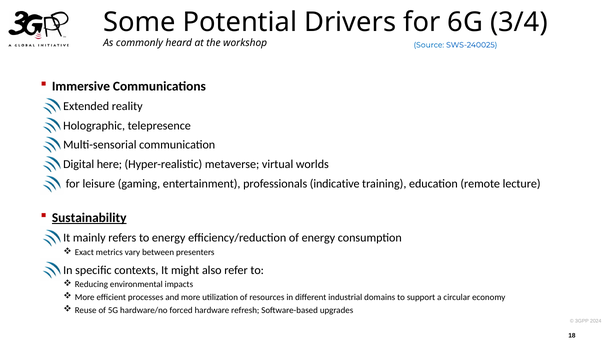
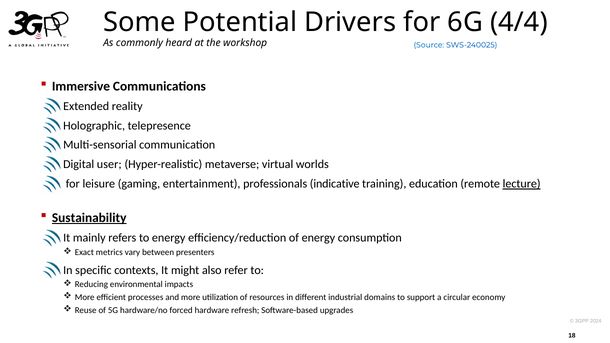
3/4: 3/4 -> 4/4
here: here -> user
lecture underline: none -> present
